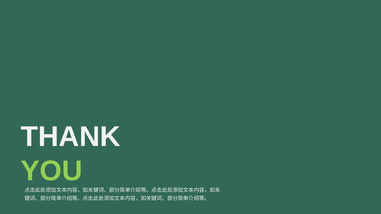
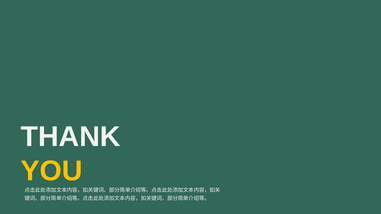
YOU colour: light green -> yellow
